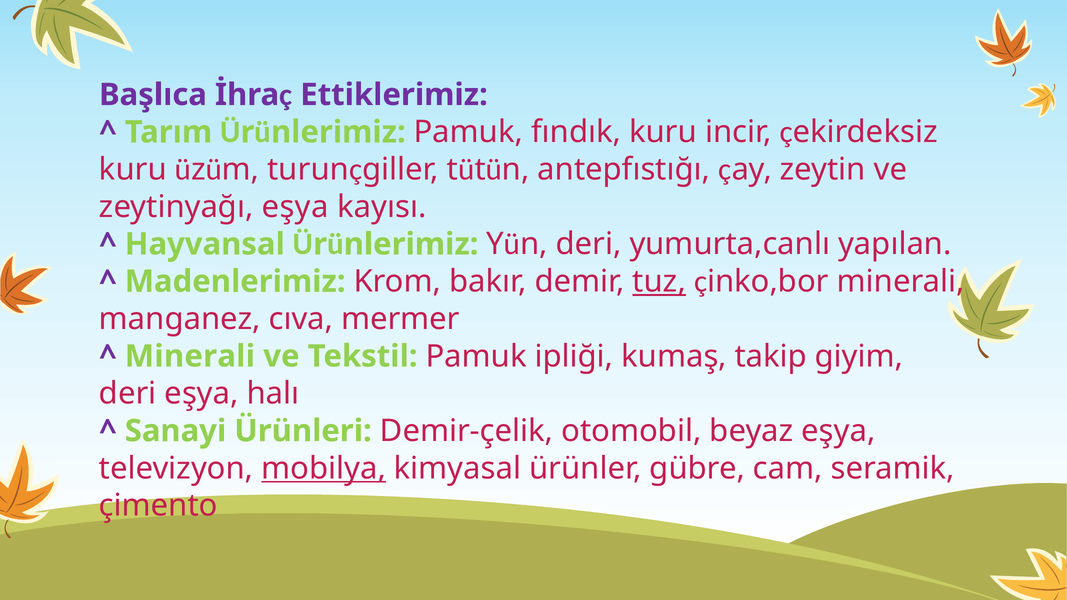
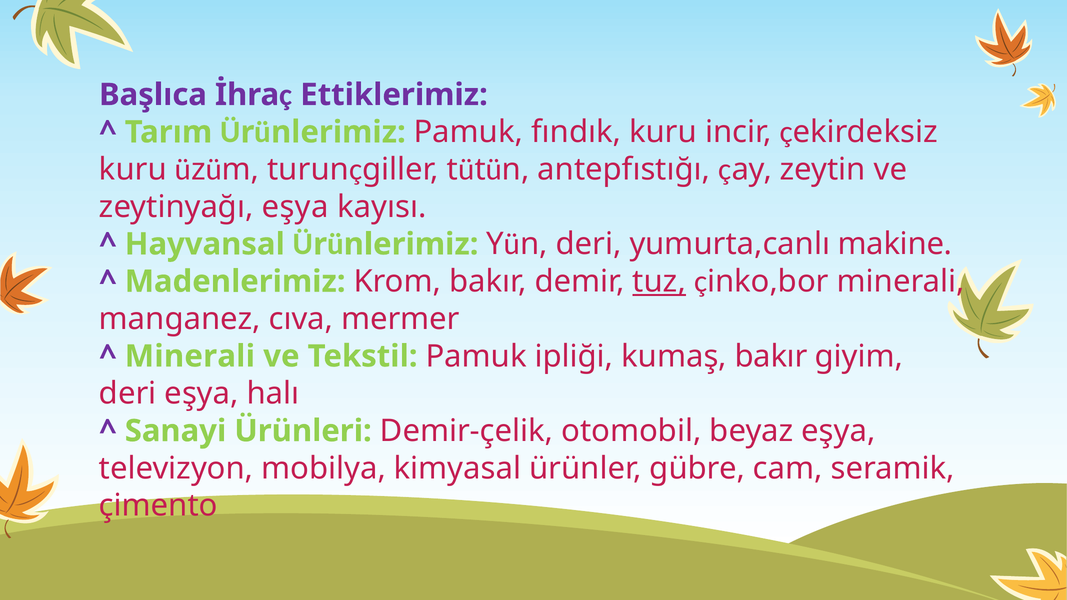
yapılan: yapılan -> makine
kumaş takip: takip -> bakır
mobilya underline: present -> none
